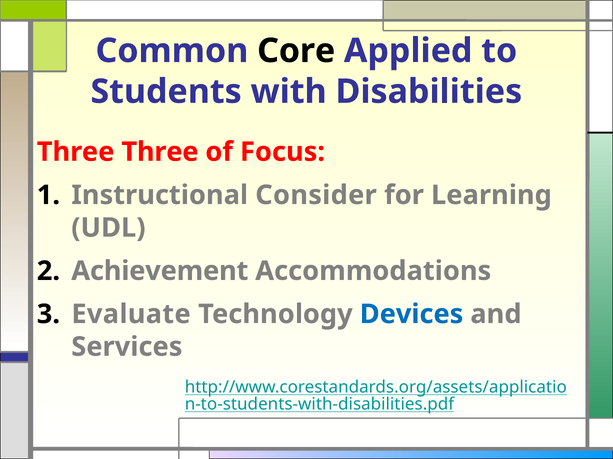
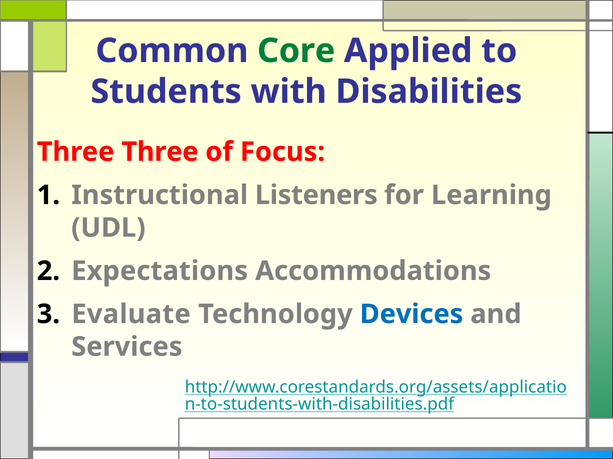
Core colour: black -> green
Consider: Consider -> Listeners
Achievement: Achievement -> Expectations
